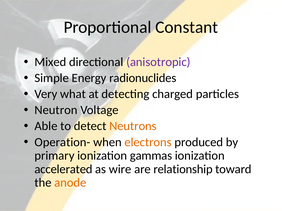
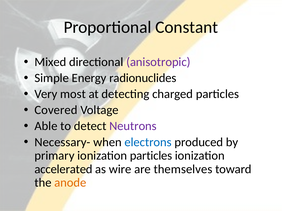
what: what -> most
Neutron: Neutron -> Covered
Neutrons colour: orange -> purple
Operation-: Operation- -> Necessary-
electrons colour: orange -> blue
ionization gammas: gammas -> particles
relationship: relationship -> themselves
